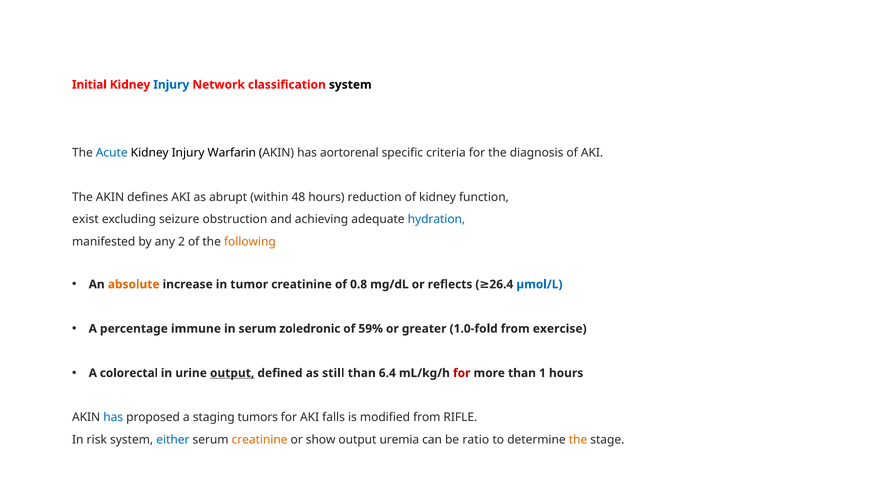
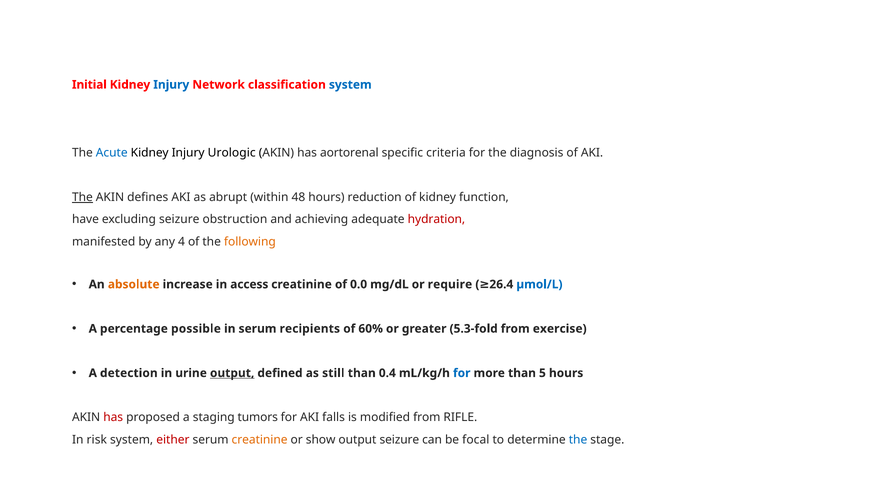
system at (350, 85) colour: black -> blue
Warfarin: Warfarin -> Urologic
The at (82, 197) underline: none -> present
exist: exist -> have
hydration colour: blue -> red
2: 2 -> 4
tumor: tumor -> access
0.8: 0.8 -> 0.0
reflects: reflects -> require
immune: immune -> possible
zoledronic: zoledronic -> recipients
59%: 59% -> 60%
1.0-fold: 1.0-fold -> 5.3-fold
colorectal: colorectal -> detection
6.4: 6.4 -> 0.4
for at (462, 373) colour: red -> blue
1: 1 -> 5
has at (113, 417) colour: blue -> red
either colour: blue -> red
output uremia: uremia -> seizure
ratio: ratio -> focal
the at (578, 439) colour: orange -> blue
